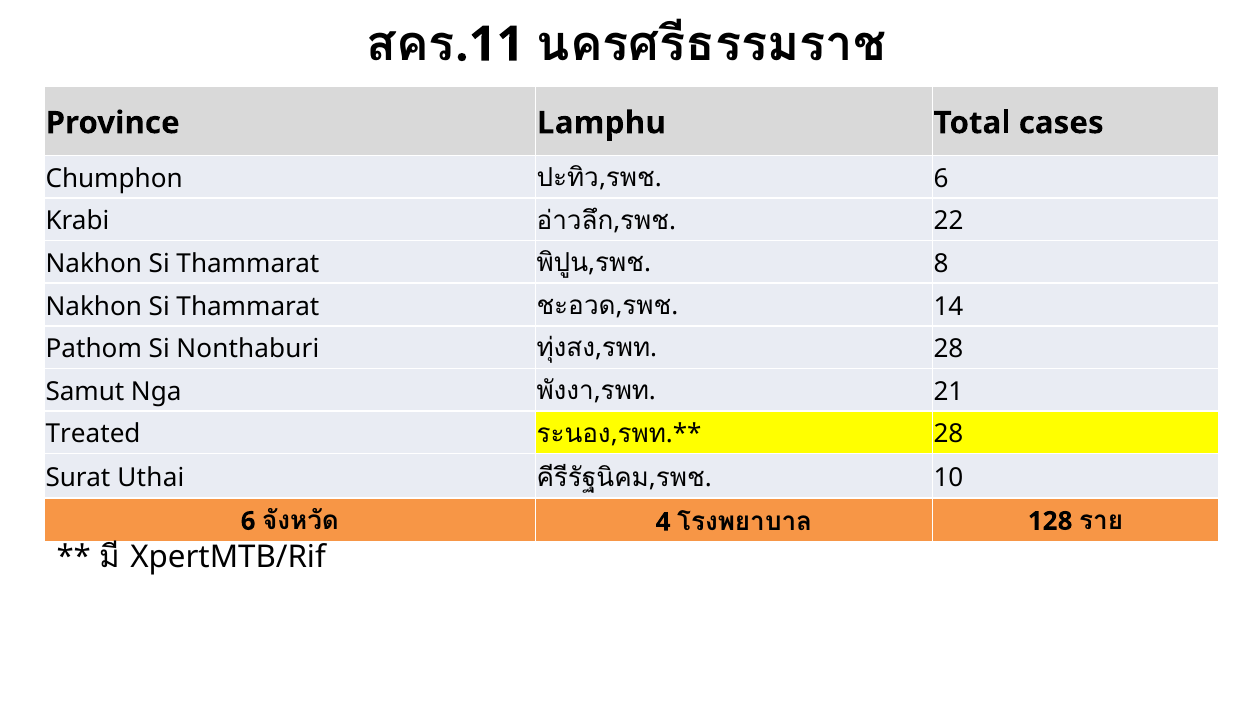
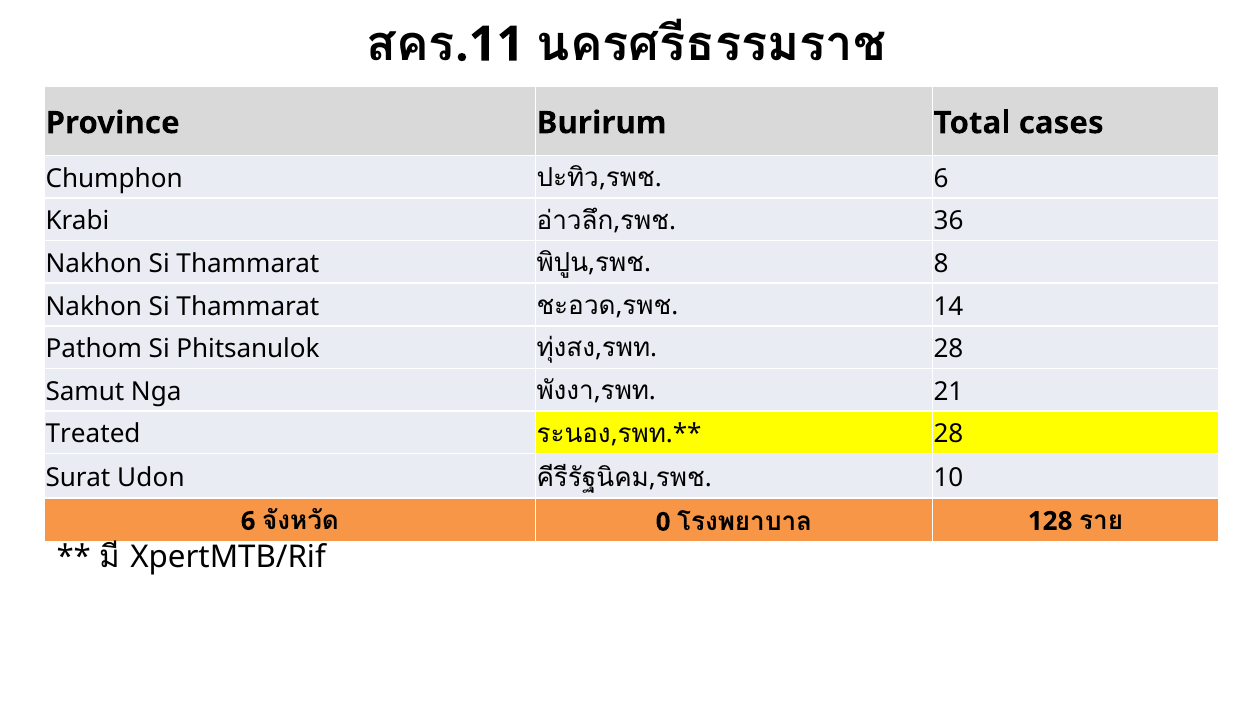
Lamphu: Lamphu -> Burirum
22: 22 -> 36
Nonthaburi: Nonthaburi -> Phitsanulok
Uthai: Uthai -> Udon
4: 4 -> 0
